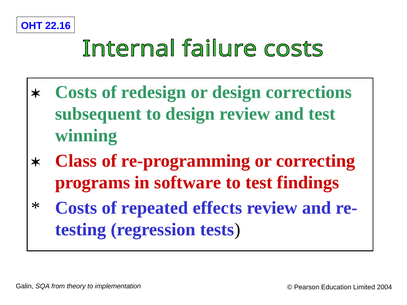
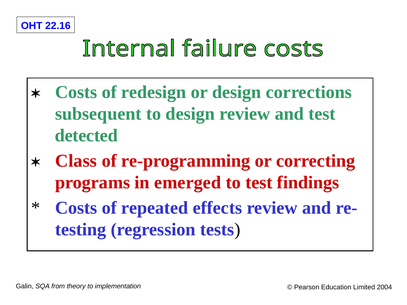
winning: winning -> detected
software: software -> emerged
